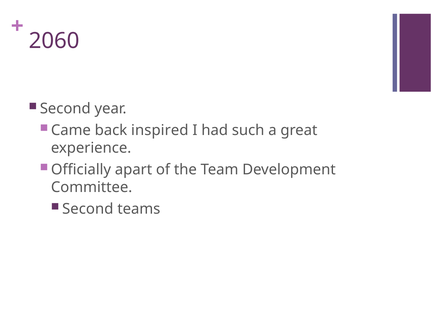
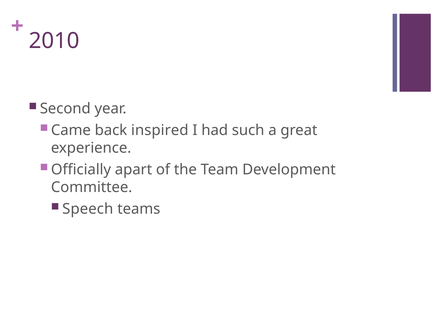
2060: 2060 -> 2010
Second at (88, 209): Second -> Speech
